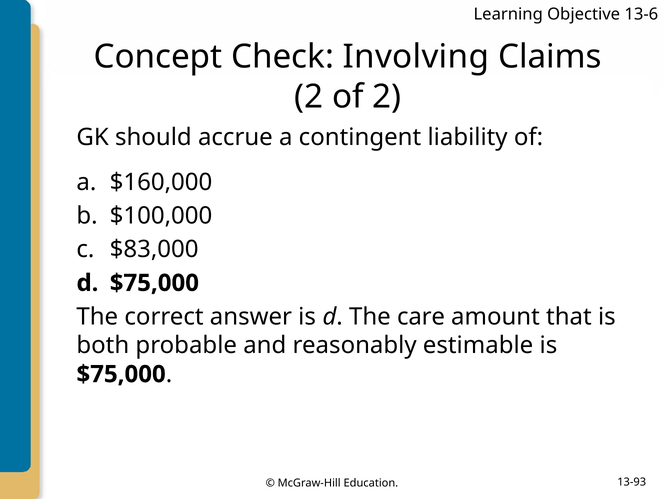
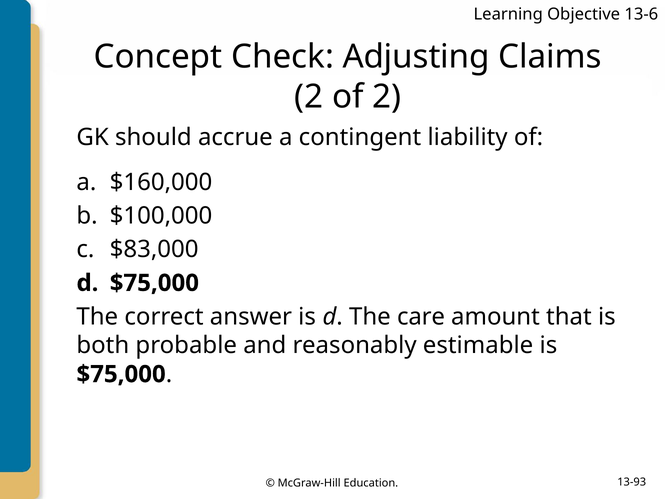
Involving: Involving -> Adjusting
